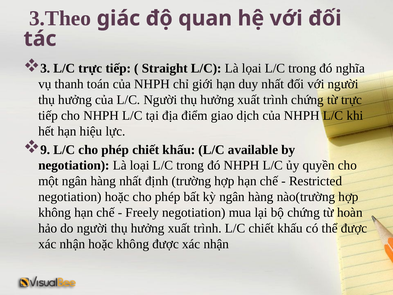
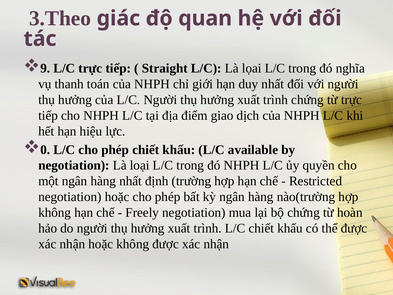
3: 3 -> 9
9: 9 -> 0
